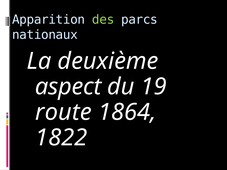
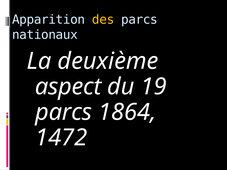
des colour: light green -> yellow
route at (63, 112): route -> parcs
1822: 1822 -> 1472
